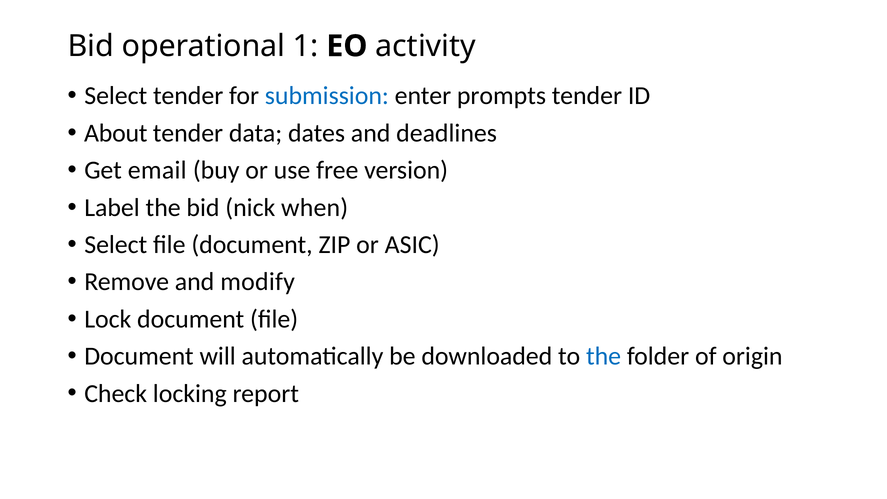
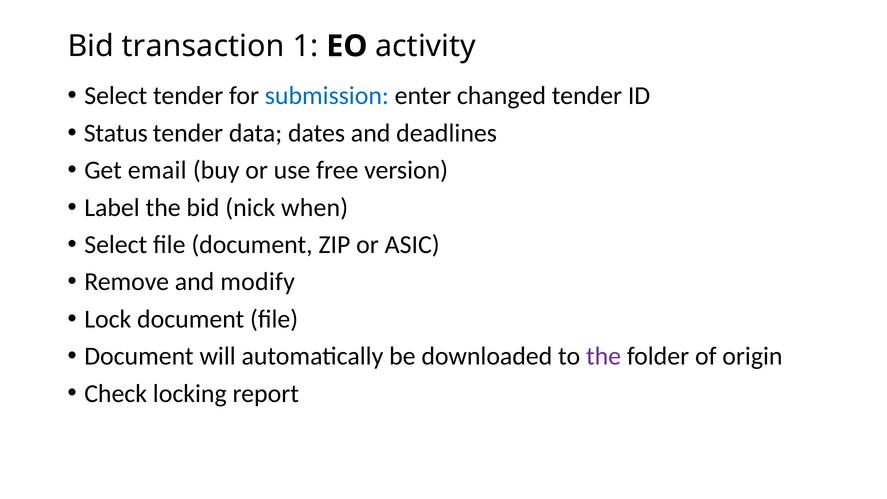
operational: operational -> transaction
prompts: prompts -> changed
About: About -> Status
the at (604, 356) colour: blue -> purple
